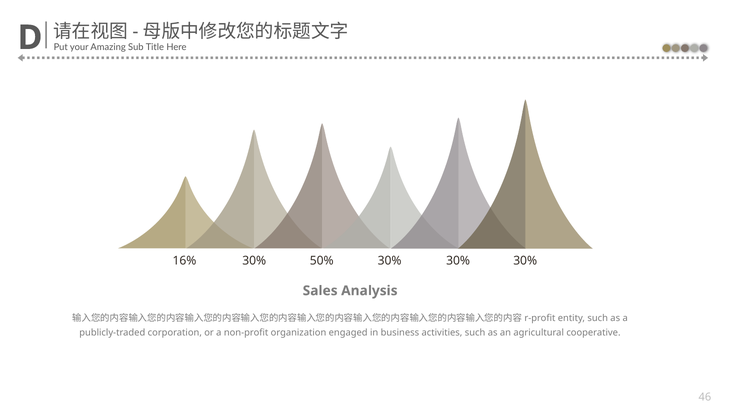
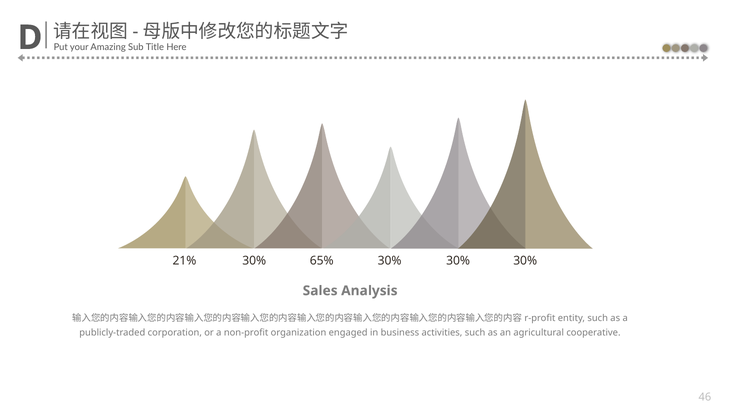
16%: 16% -> 21%
50%: 50% -> 65%
